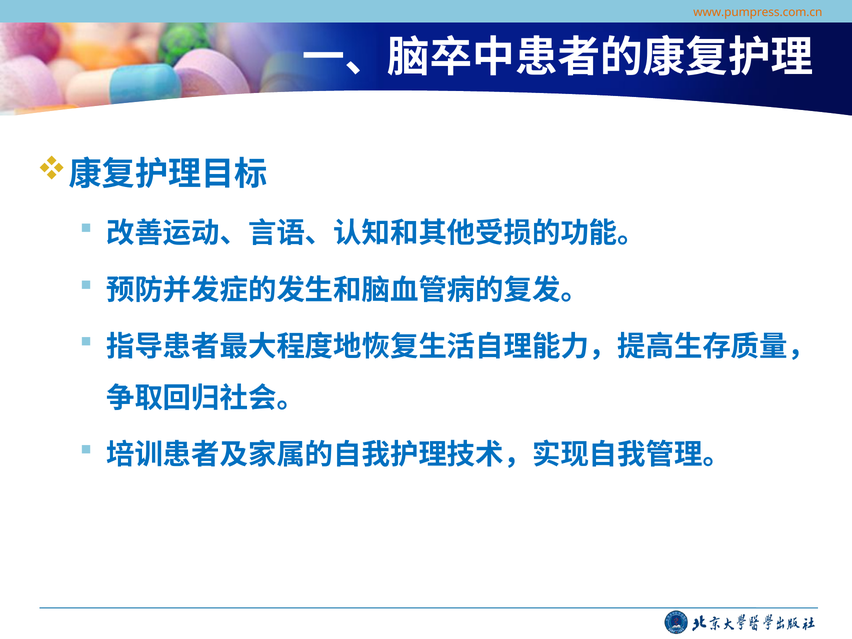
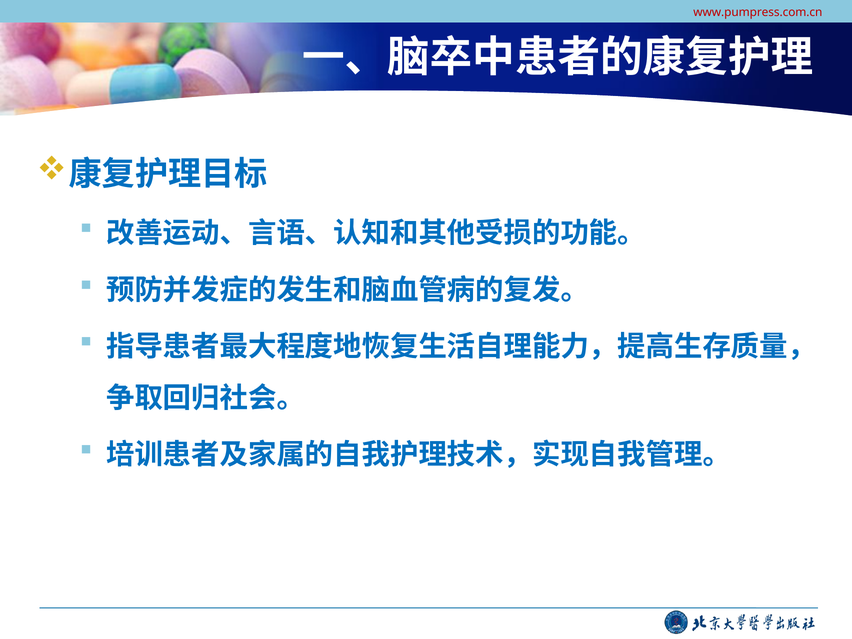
www.pumpress.com.cn colour: orange -> red
